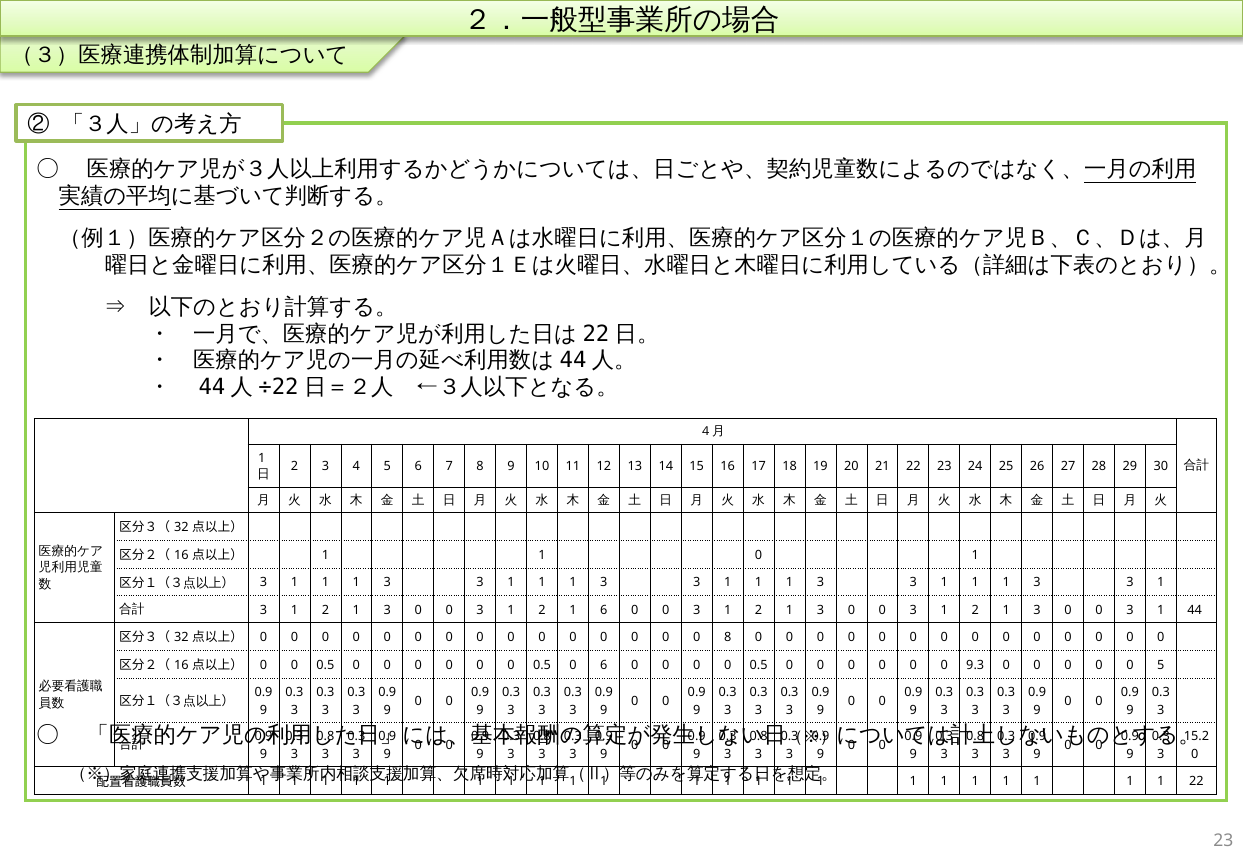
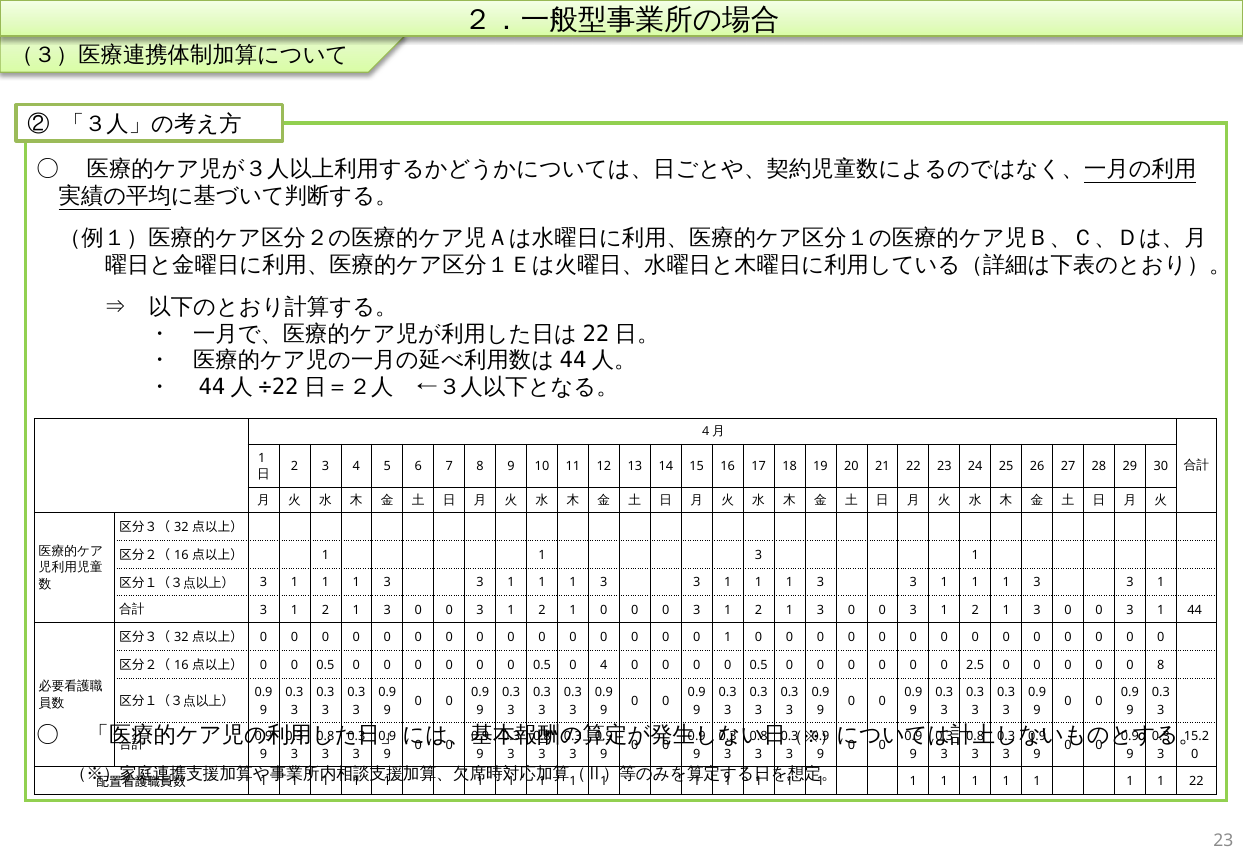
0 at (759, 555): 0 -> 3
2 1 6: 6 -> 0
0 8: 8 -> 1
0 6: 6 -> 4
9.3: 9.3 -> 2.5
0 5: 5 -> 8
